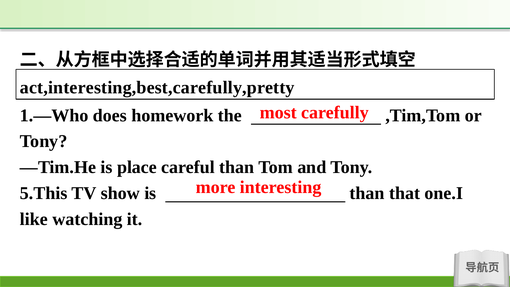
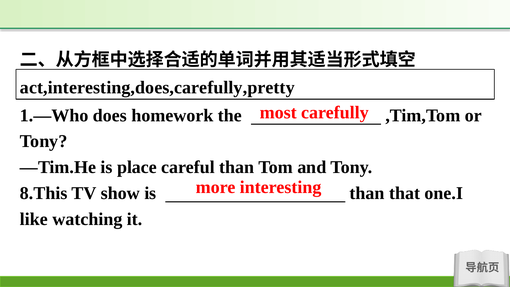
act,interesting,best,carefully,pretty: act,interesting,best,carefully,pretty -> act,interesting,does,carefully,pretty
5.This: 5.This -> 8.This
